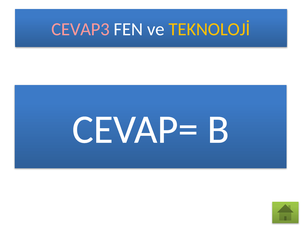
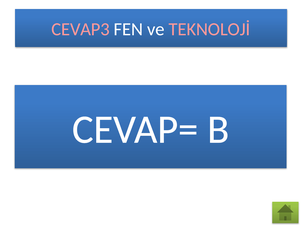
TEKNOLOJİ colour: yellow -> pink
